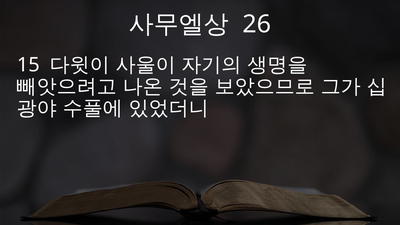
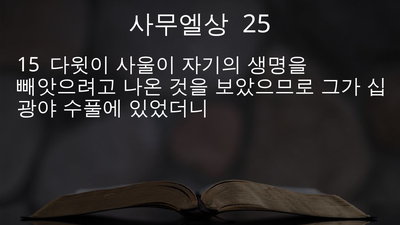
26: 26 -> 25
